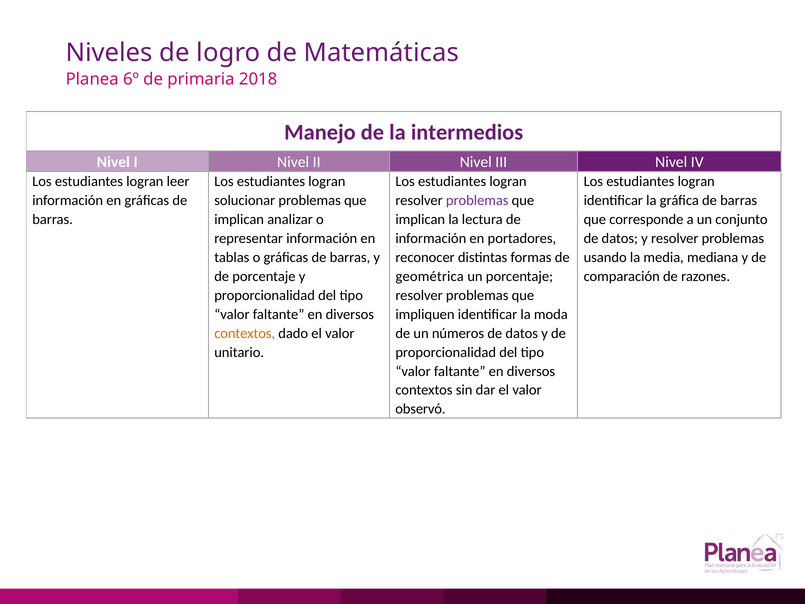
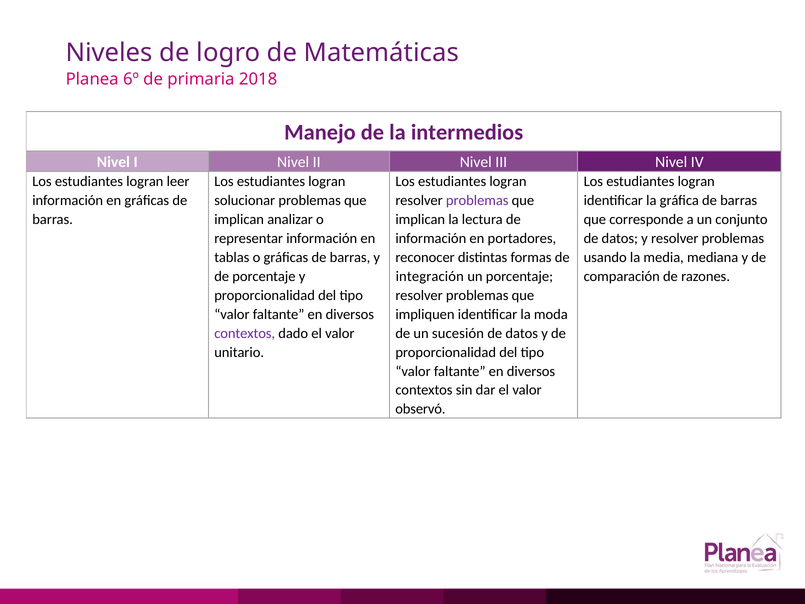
geométrica: geométrica -> integración
contextos at (245, 333) colour: orange -> purple
números: números -> sucesión
